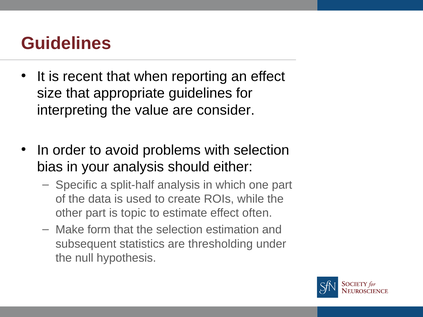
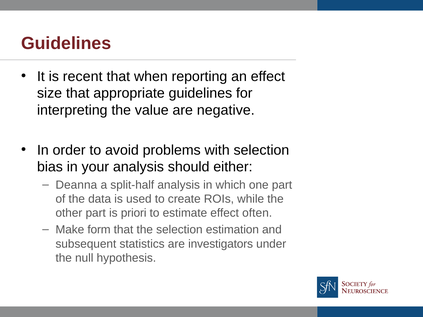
consider: consider -> negative
Specific: Specific -> Deanna
topic: topic -> priori
thresholding: thresholding -> investigators
